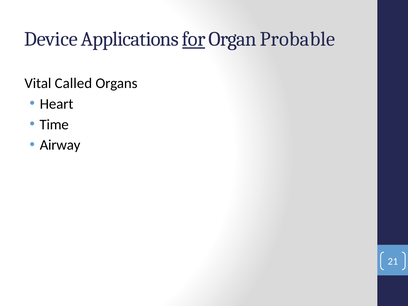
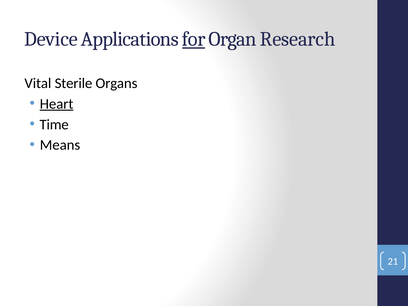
Probable: Probable -> Research
Called: Called -> Sterile
Heart underline: none -> present
Airway: Airway -> Means
